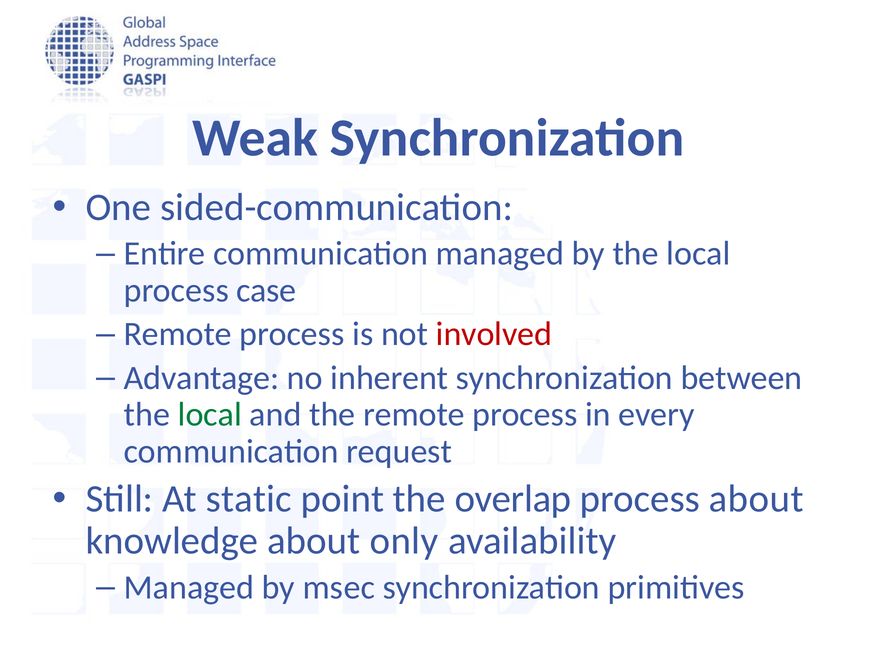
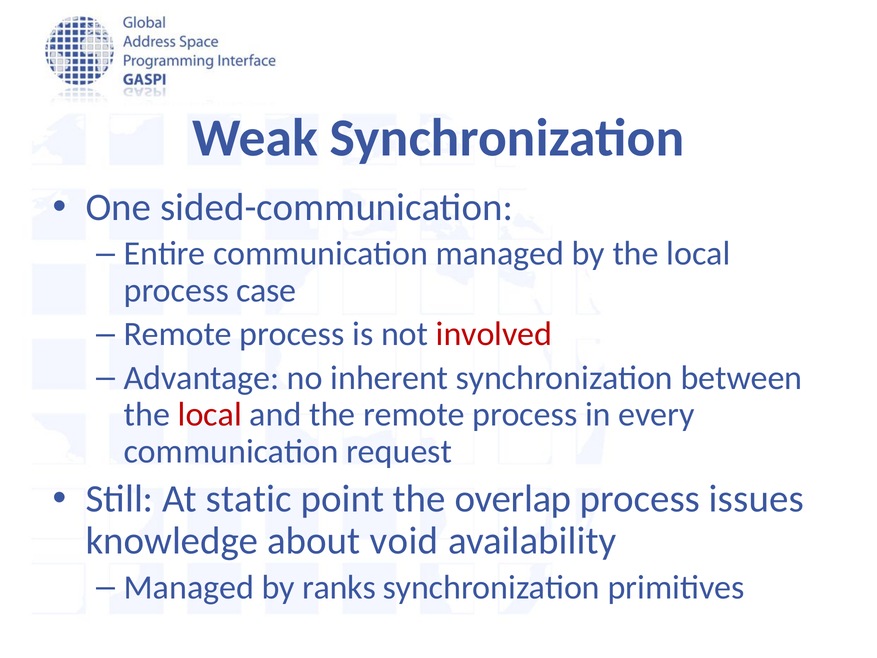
local at (210, 415) colour: green -> red
process about: about -> issues
only: only -> void
msec: msec -> ranks
